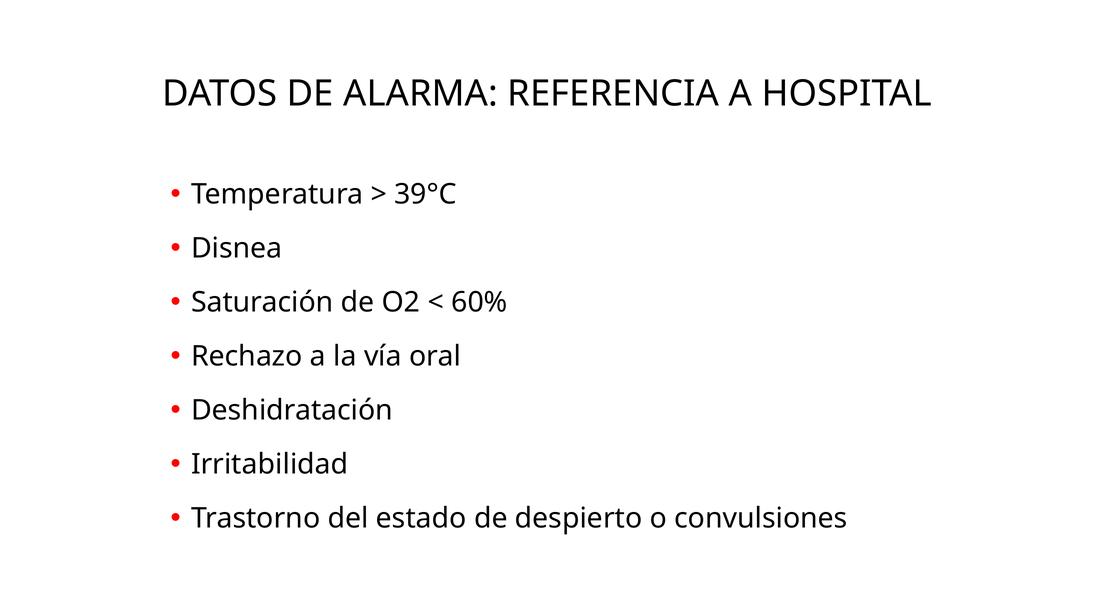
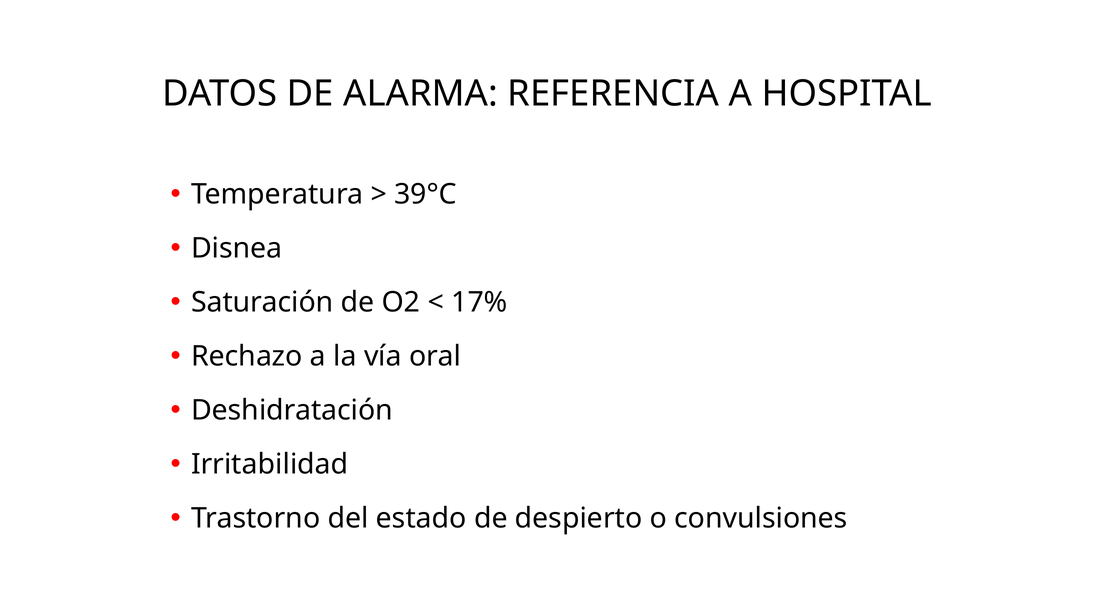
60%: 60% -> 17%
